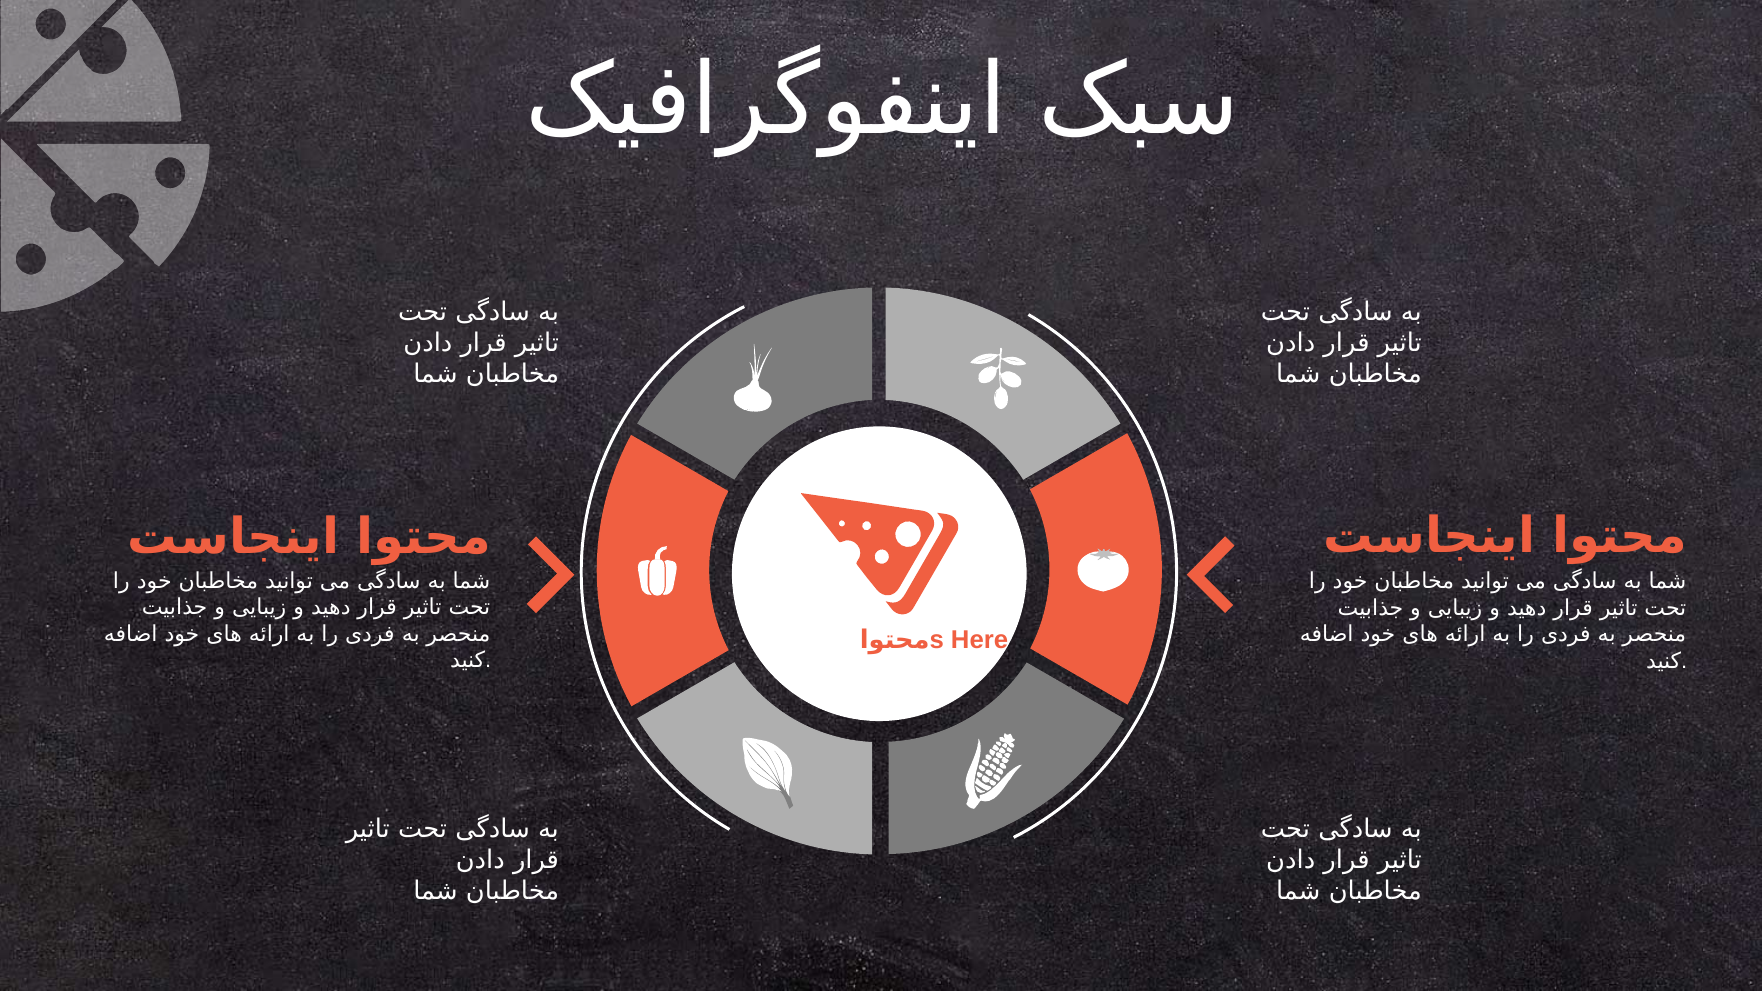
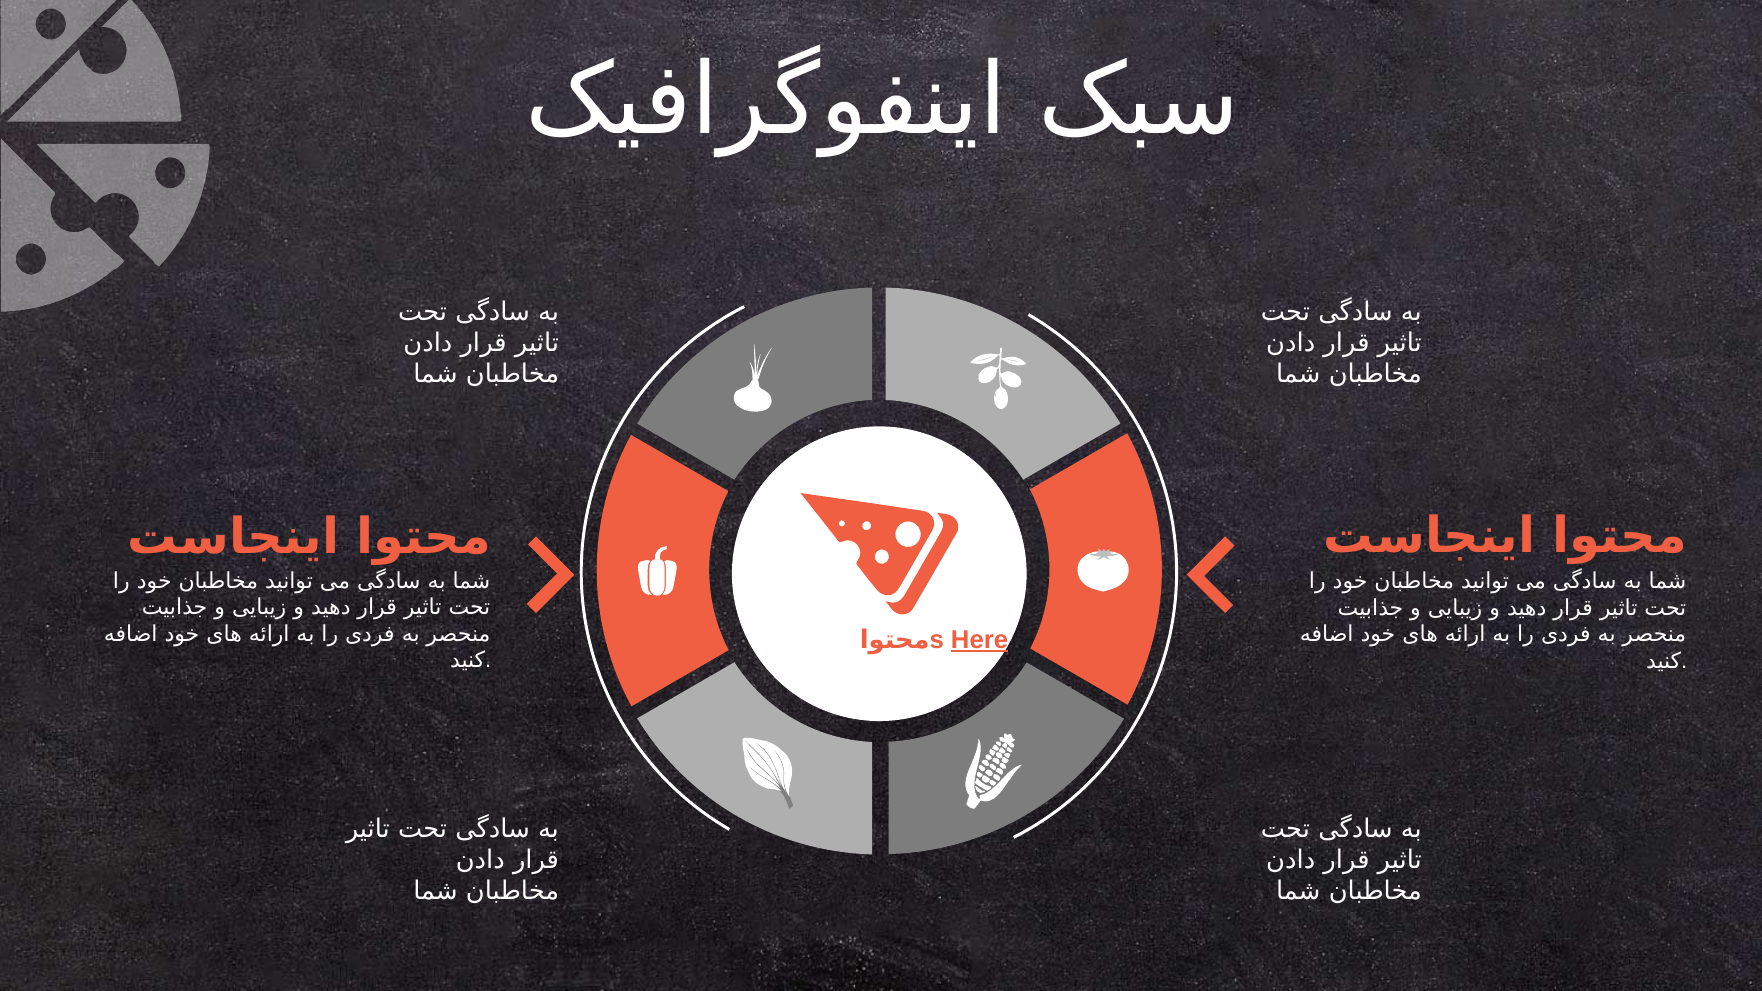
Here underline: none -> present
